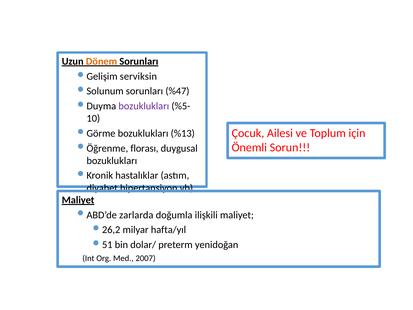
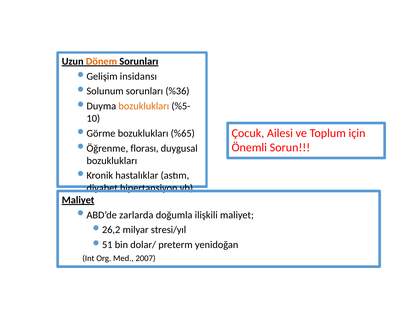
serviksin: serviksin -> insidansı
%47: %47 -> %36
bozuklukları at (144, 106) colour: purple -> orange
%13: %13 -> %65
hafta/yıl: hafta/yıl -> stresi/yıl
